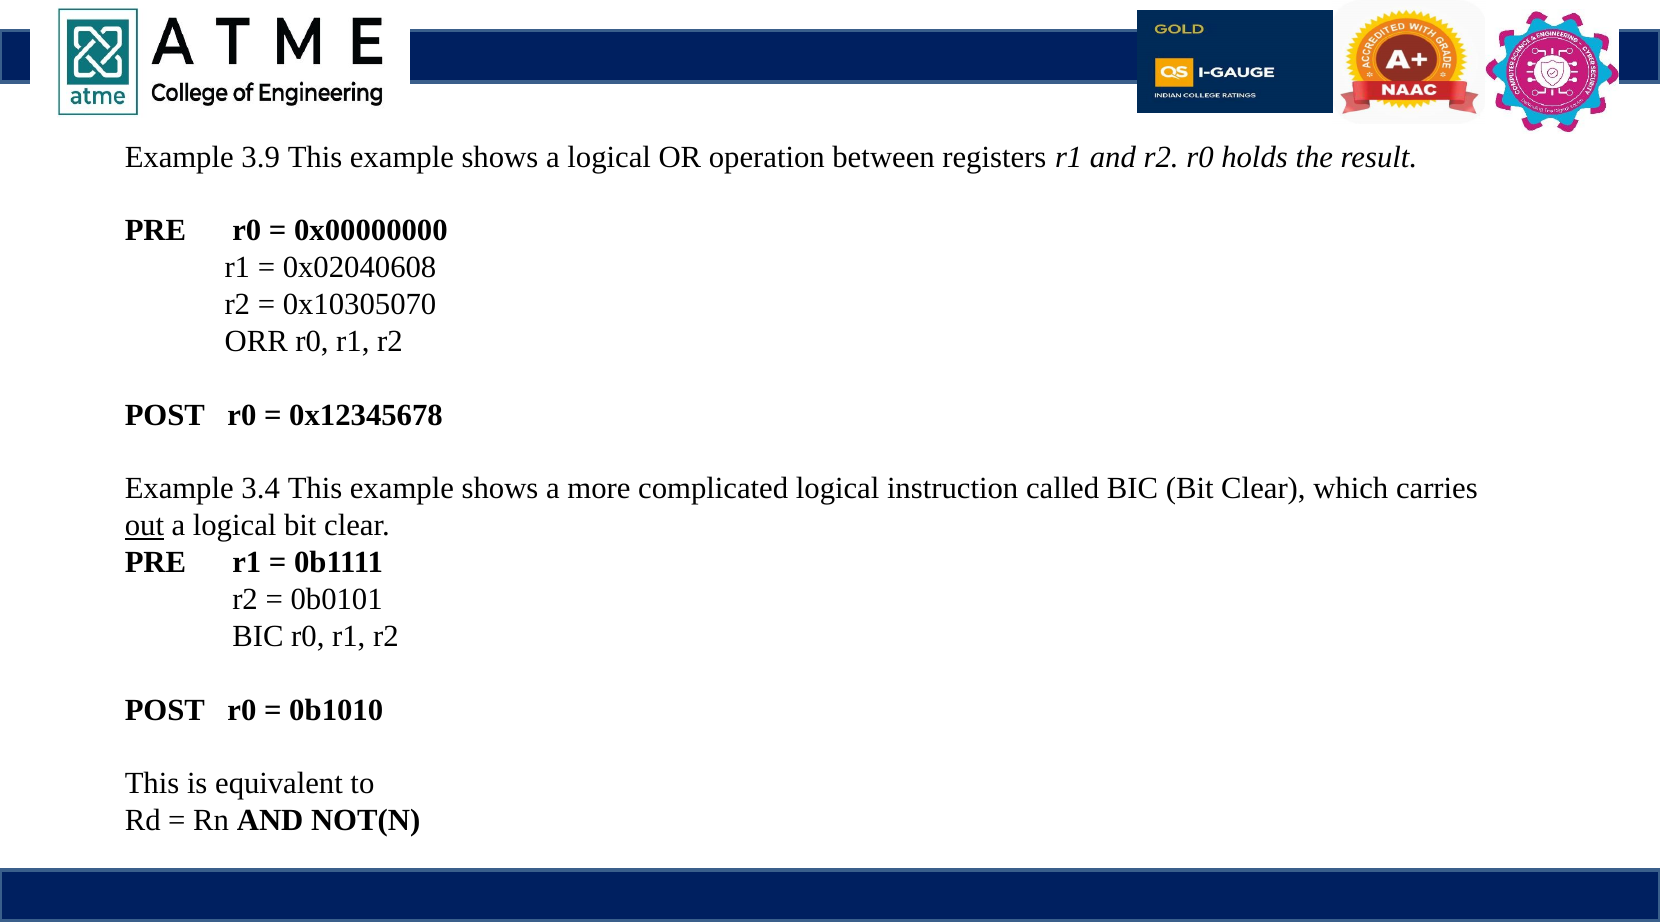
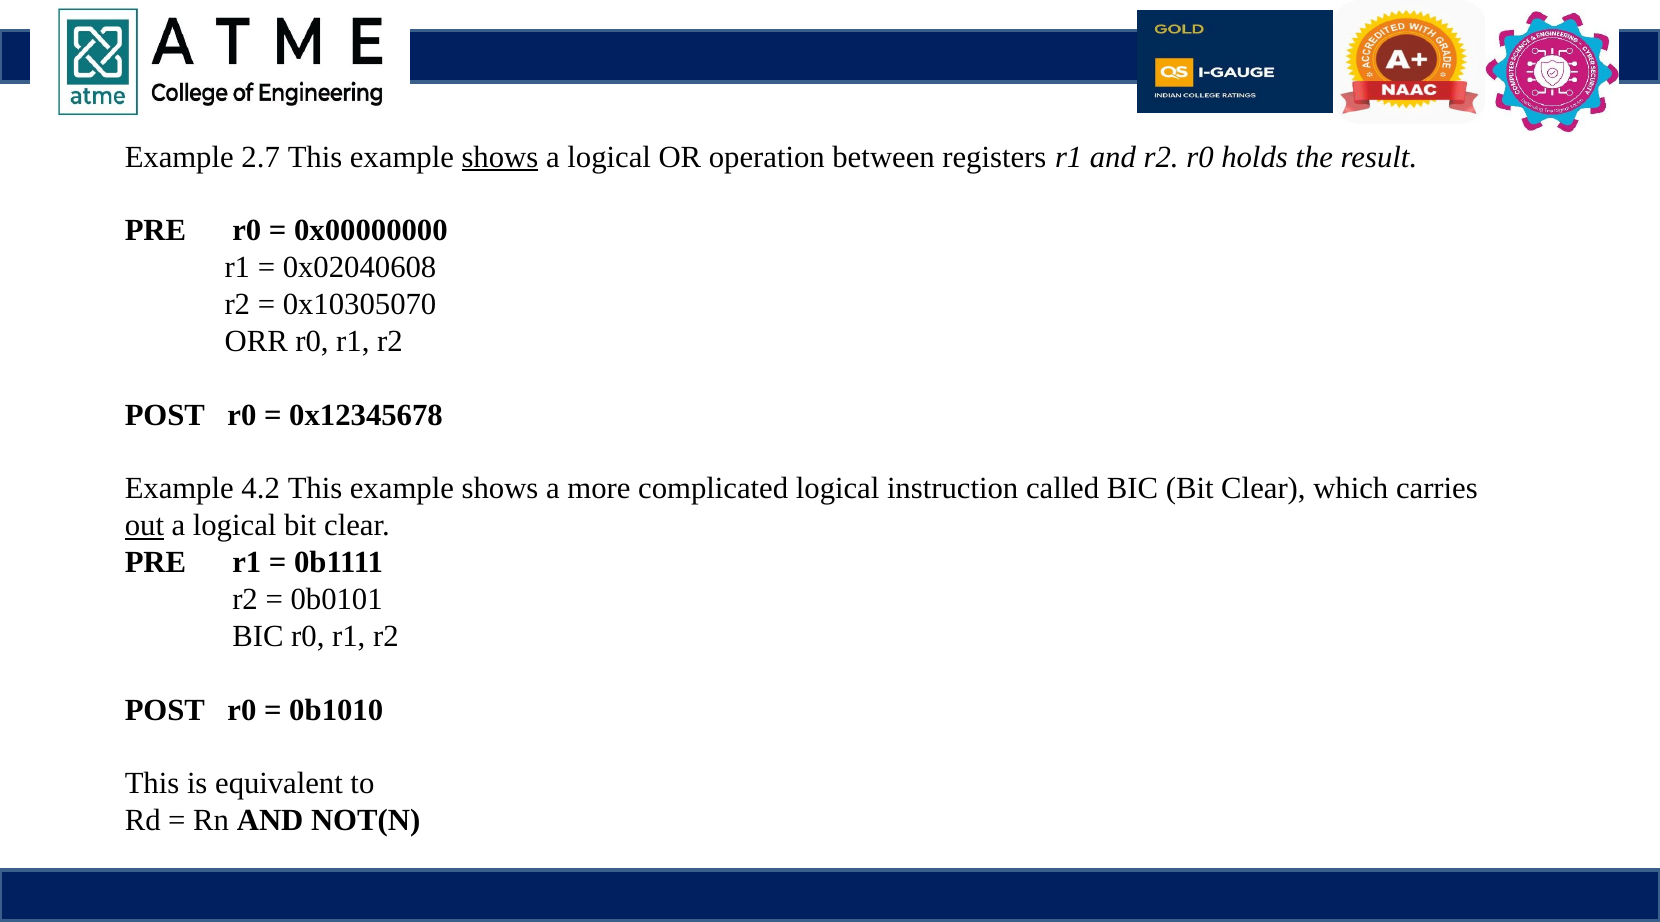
3.9: 3.9 -> 2.7
shows at (500, 157) underline: none -> present
3.4: 3.4 -> 4.2
